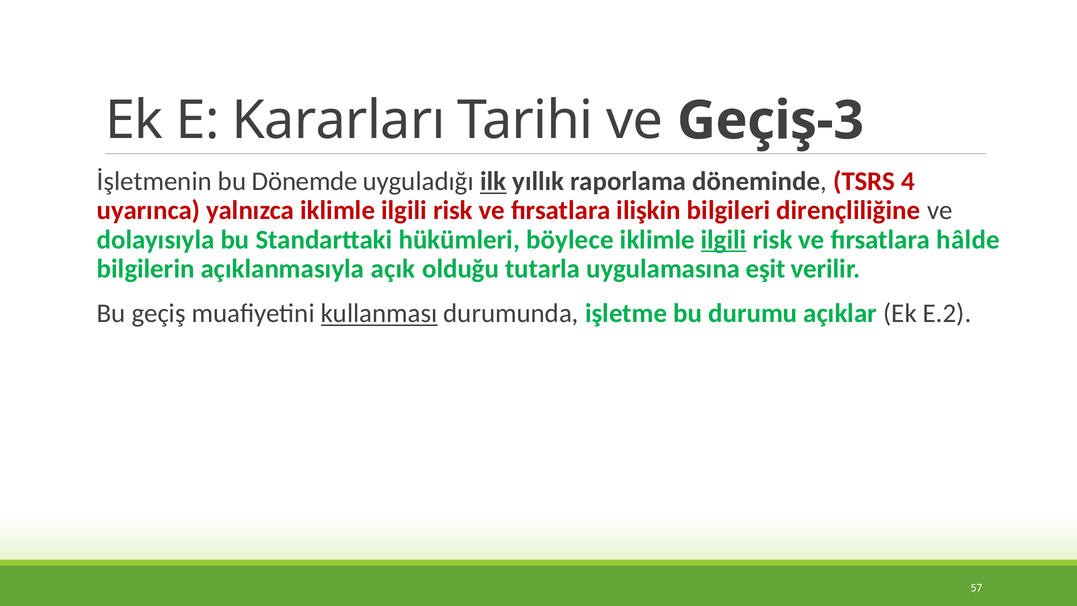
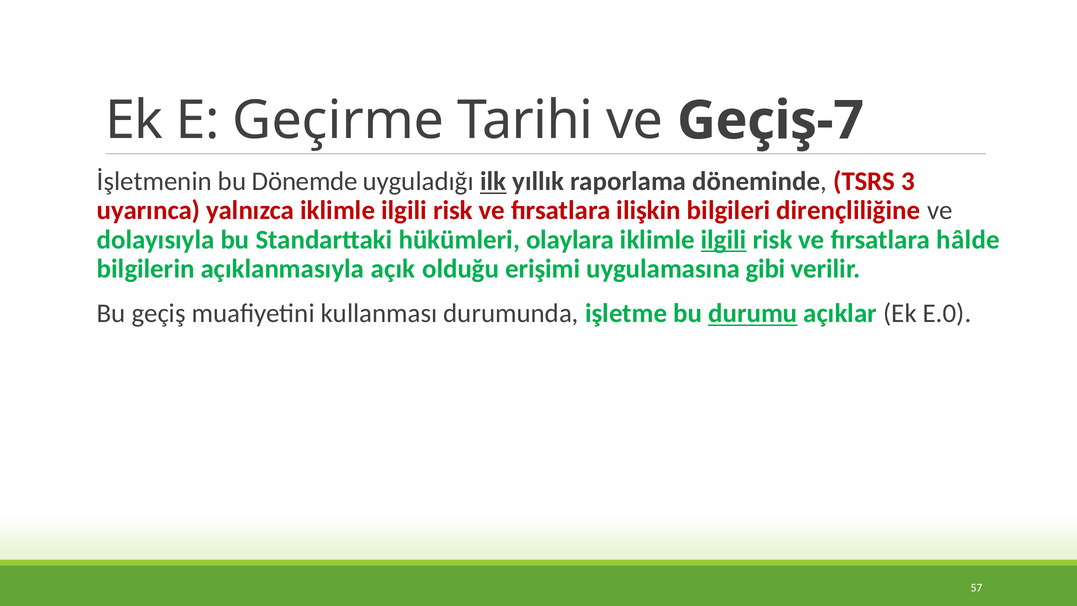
Kararları: Kararları -> Geçirme
Geçiş-3: Geçiş-3 -> Geçiş-7
4: 4 -> 3
böylece: böylece -> olaylara
tutarla: tutarla -> erişimi
eşit: eşit -> gibi
kullanması underline: present -> none
durumu underline: none -> present
E.2: E.2 -> E.0
